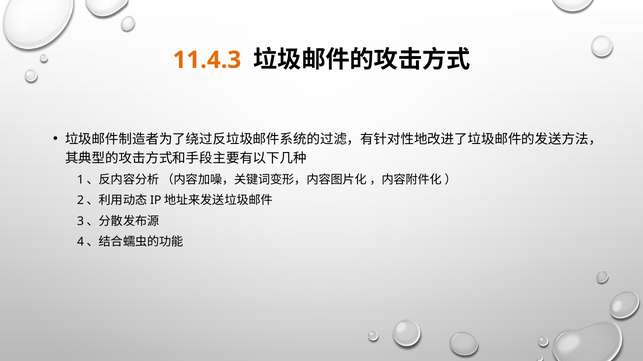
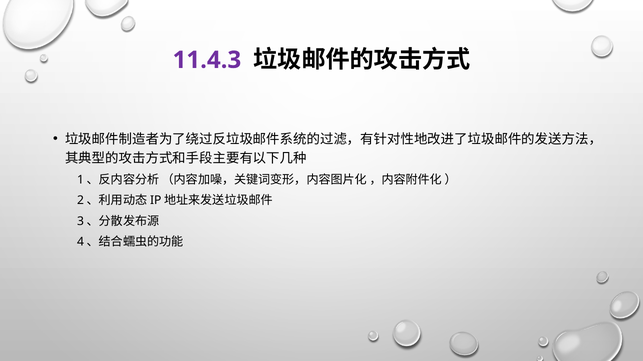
11.4.3 colour: orange -> purple
